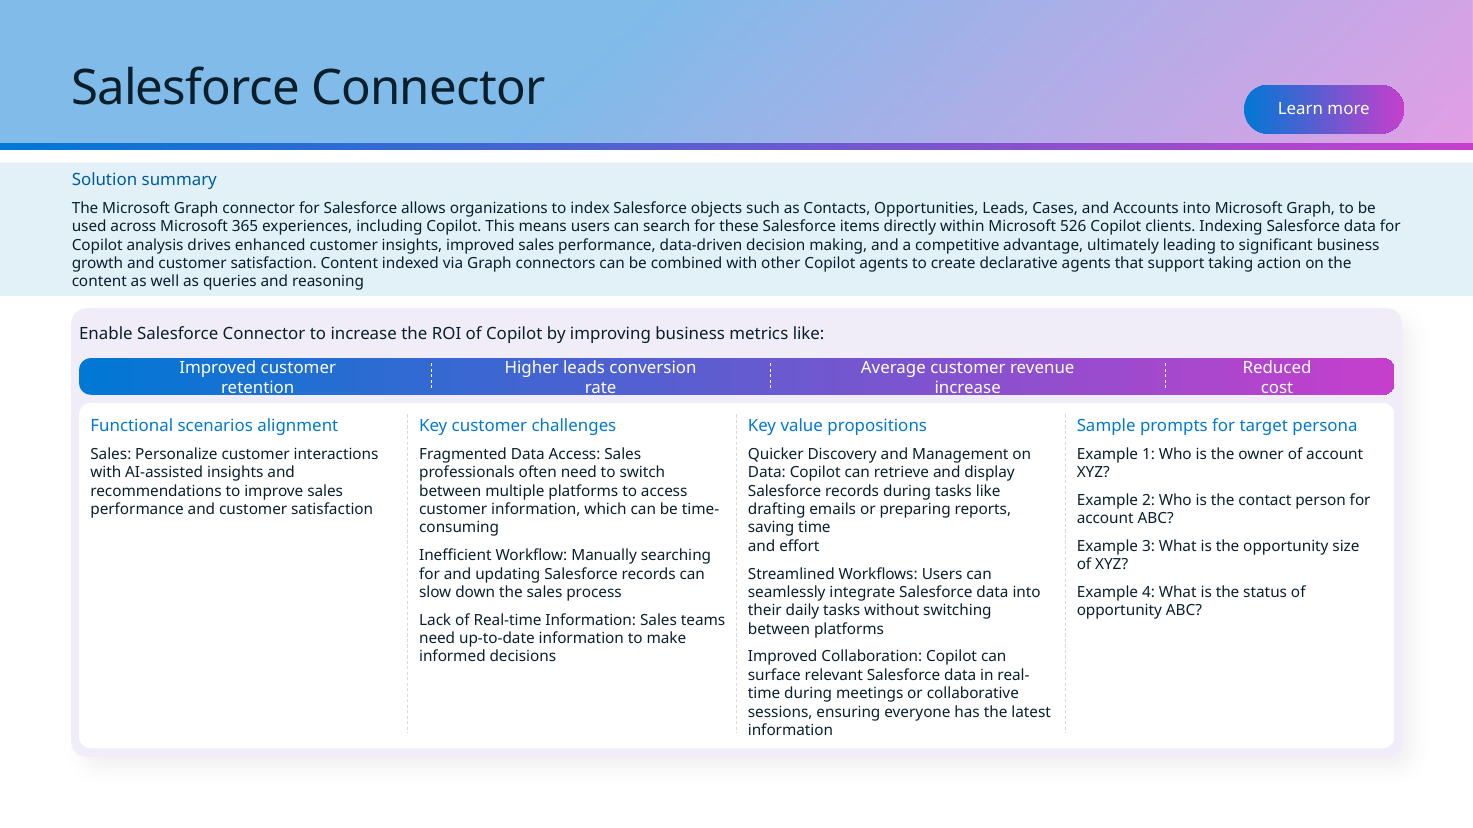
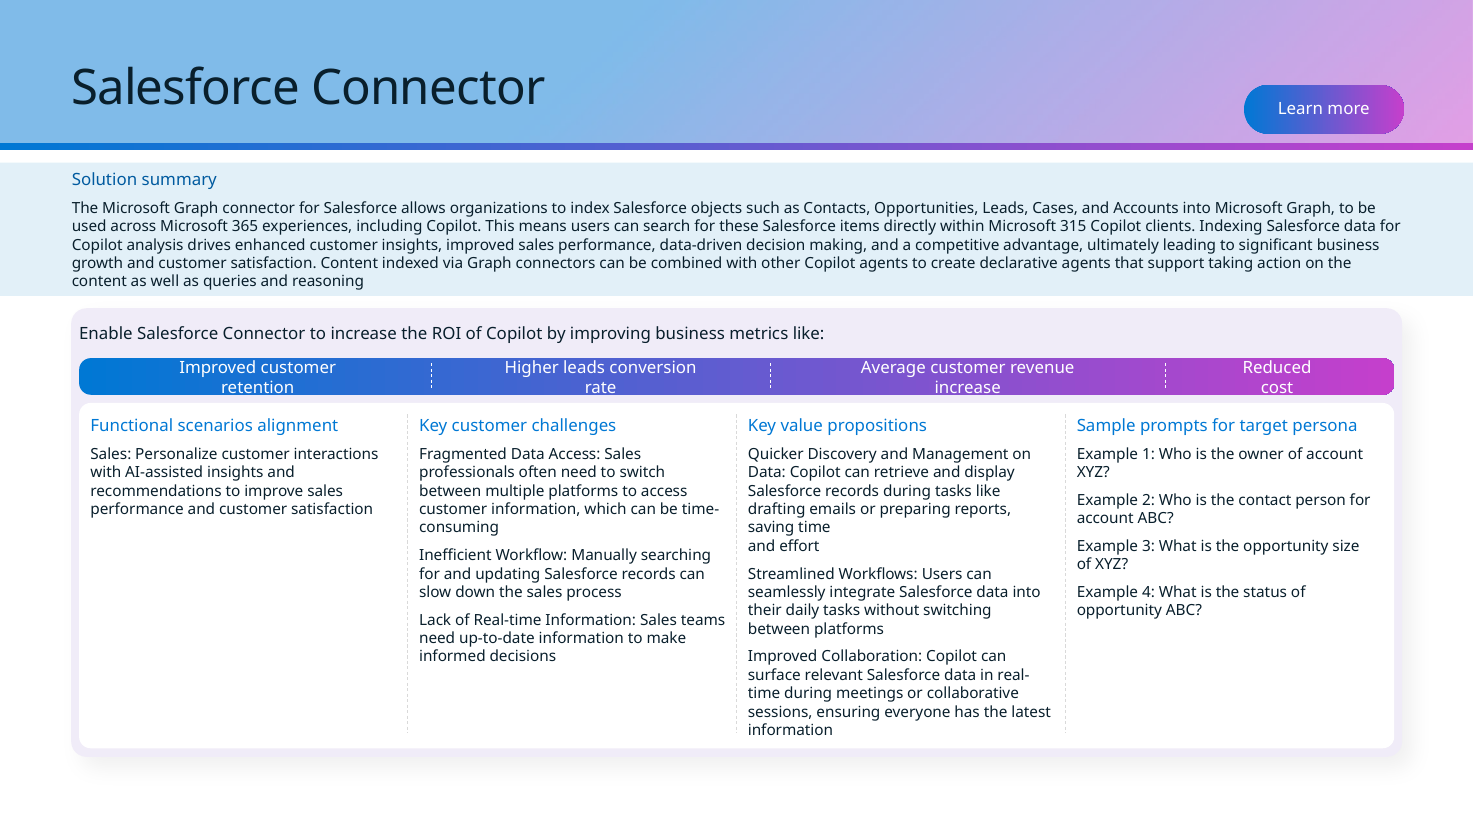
526: 526 -> 315
